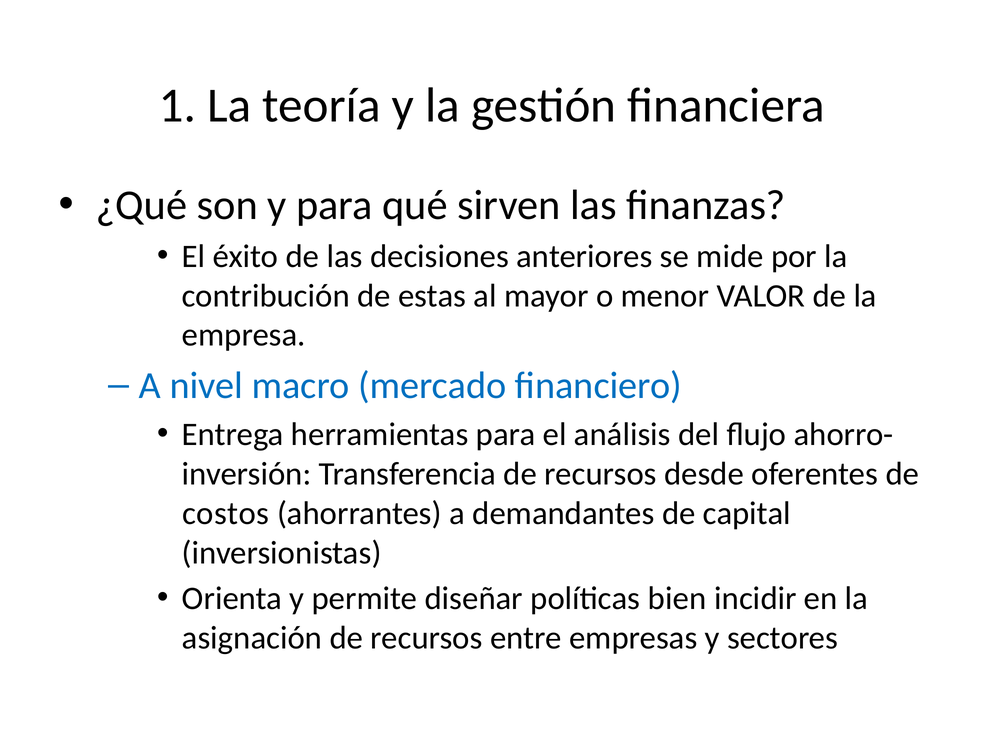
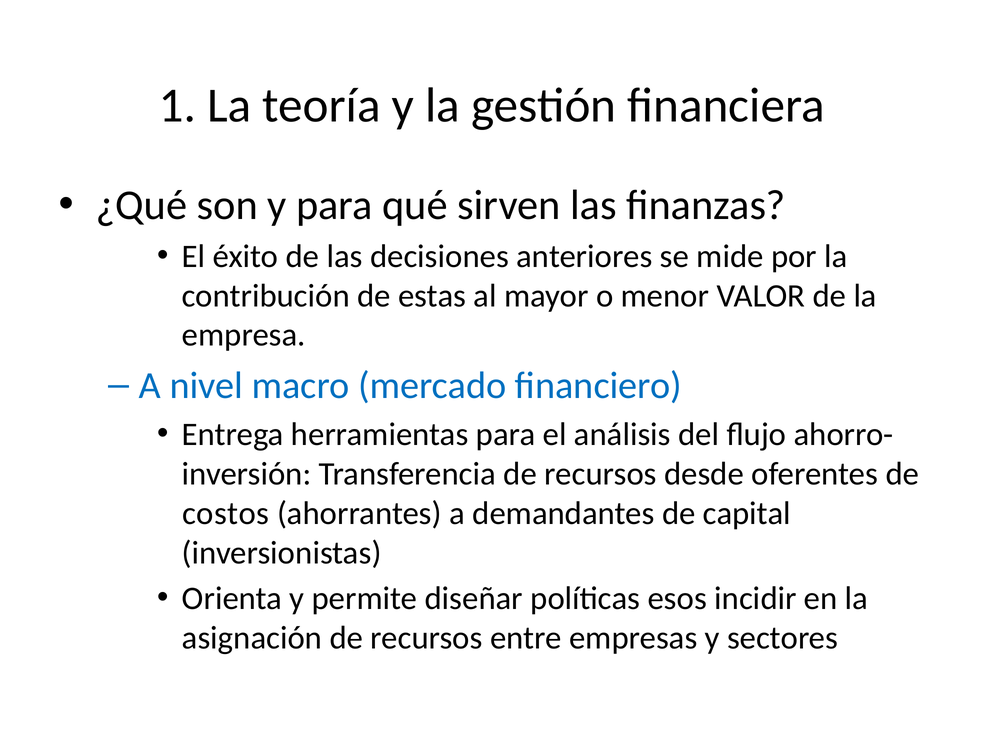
bien: bien -> esos
